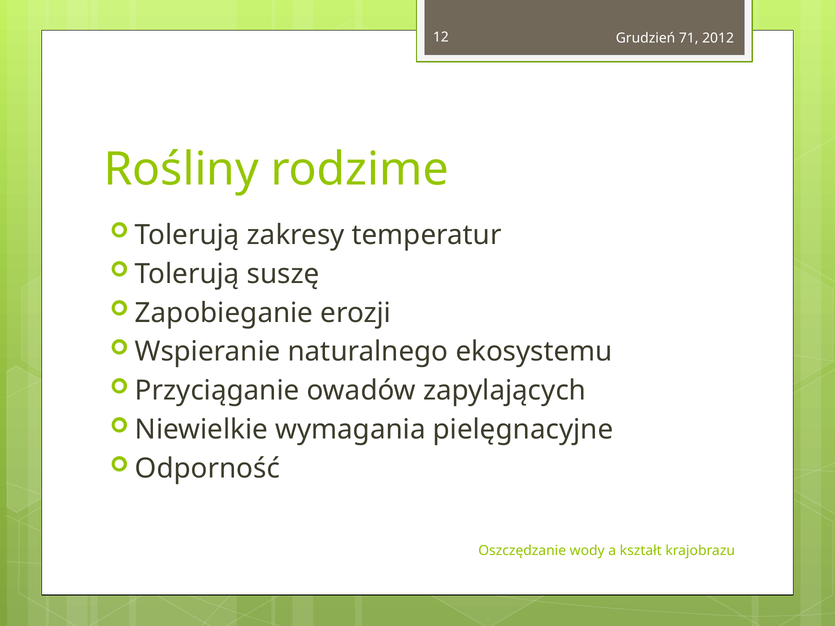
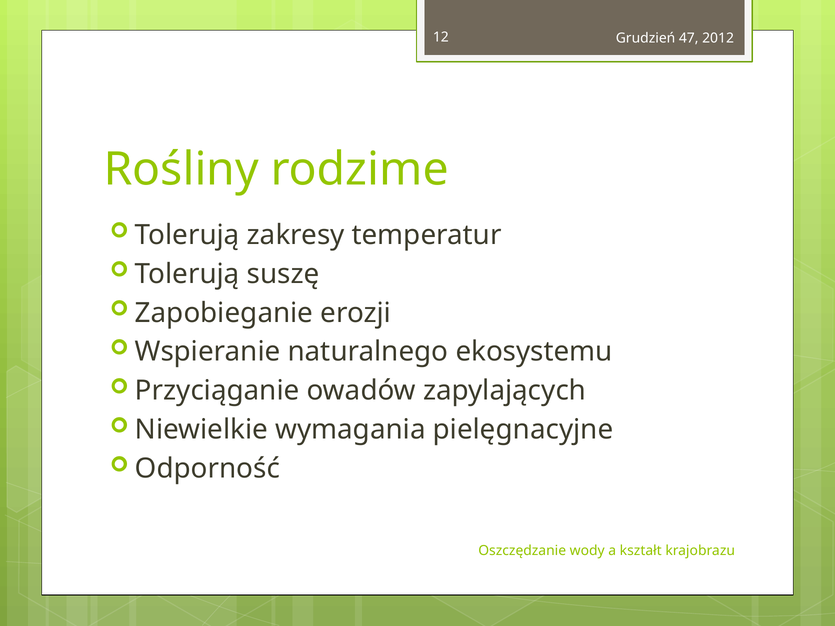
71: 71 -> 47
